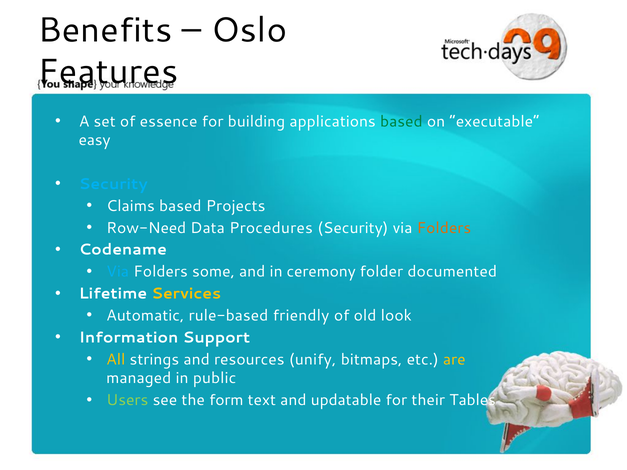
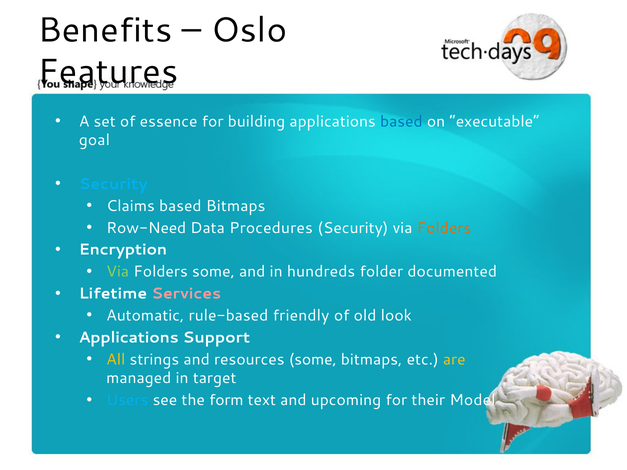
based at (401, 121) colour: green -> blue
easy: easy -> goal
based Projects: Projects -> Bitmaps
Codename: Codename -> Encryption
Via at (118, 272) colour: light blue -> light green
ceremony: ceremony -> hundreds
Services colour: yellow -> pink
Information at (129, 338): Information -> Applications
resources unify: unify -> some
public: public -> target
Users colour: light green -> light blue
updatable: updatable -> upcoming
Tables: Tables -> Model
